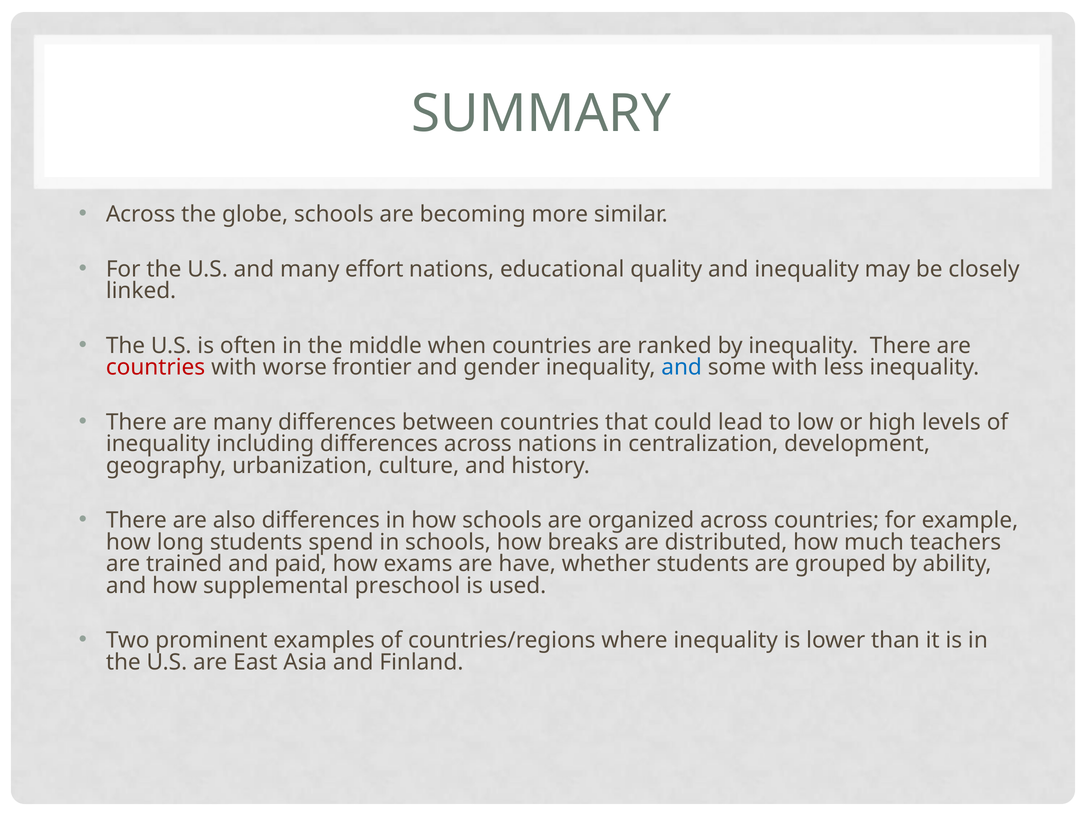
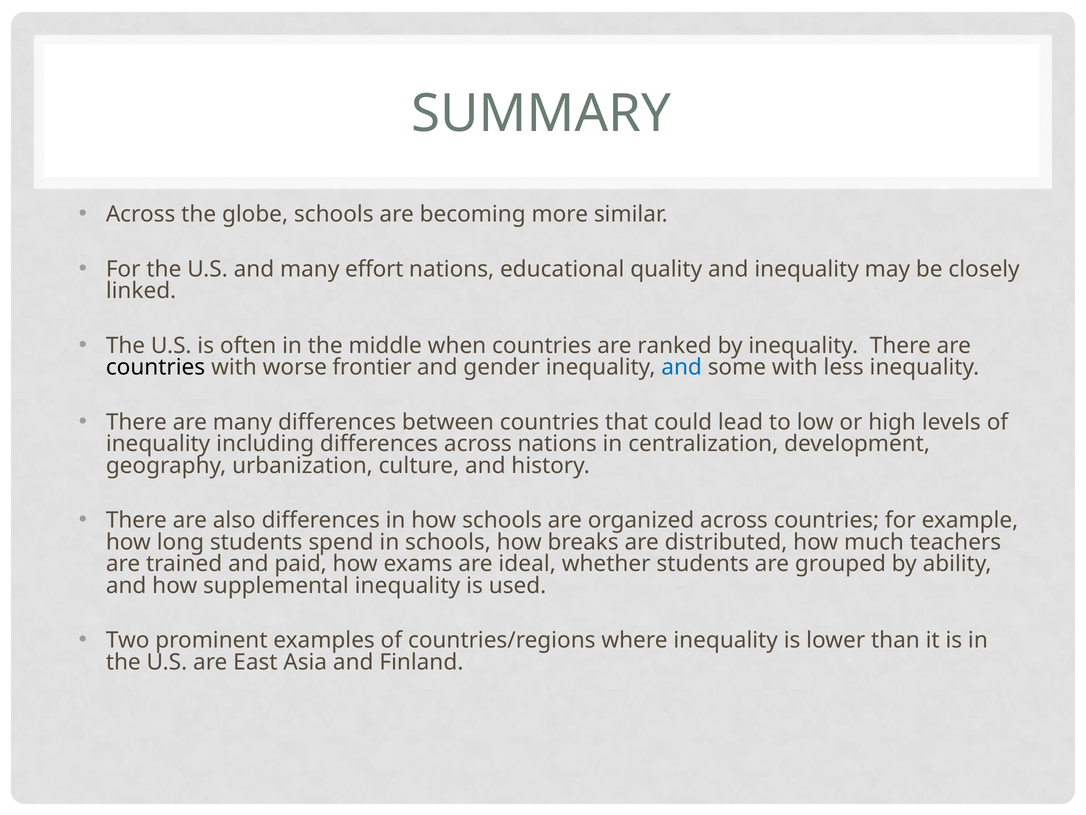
countries at (156, 367) colour: red -> black
have: have -> ideal
supplemental preschool: preschool -> inequality
